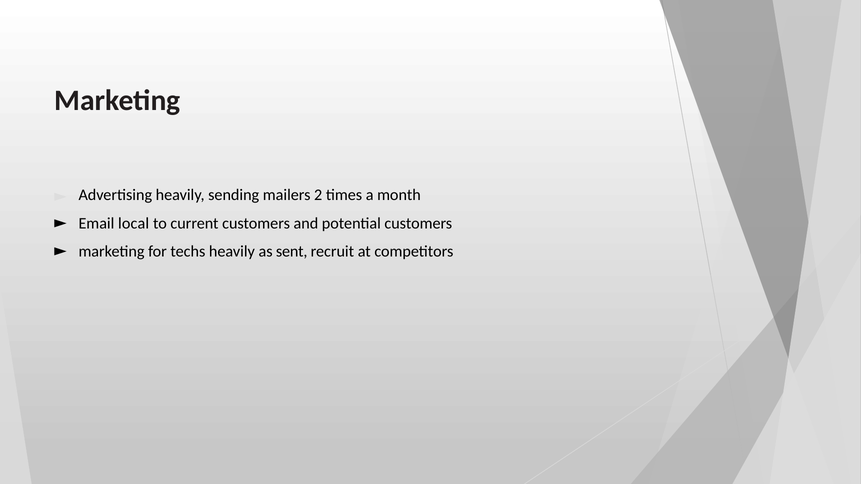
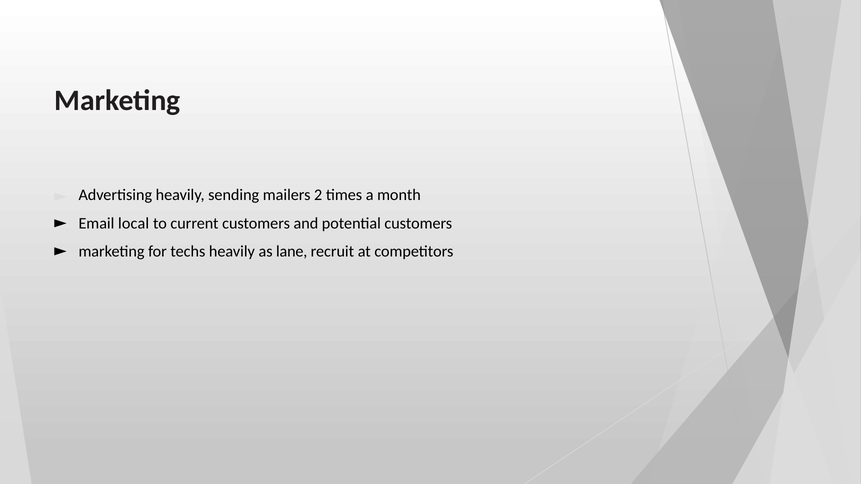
sent: sent -> lane
